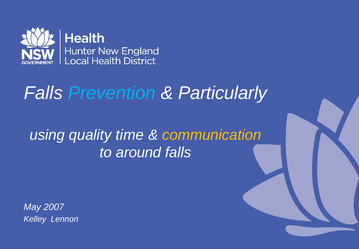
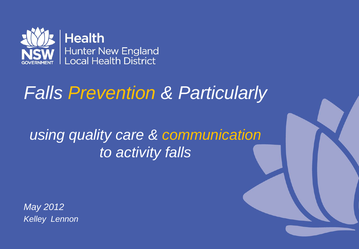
Prevention colour: light blue -> yellow
time: time -> care
around: around -> activity
2007: 2007 -> 2012
